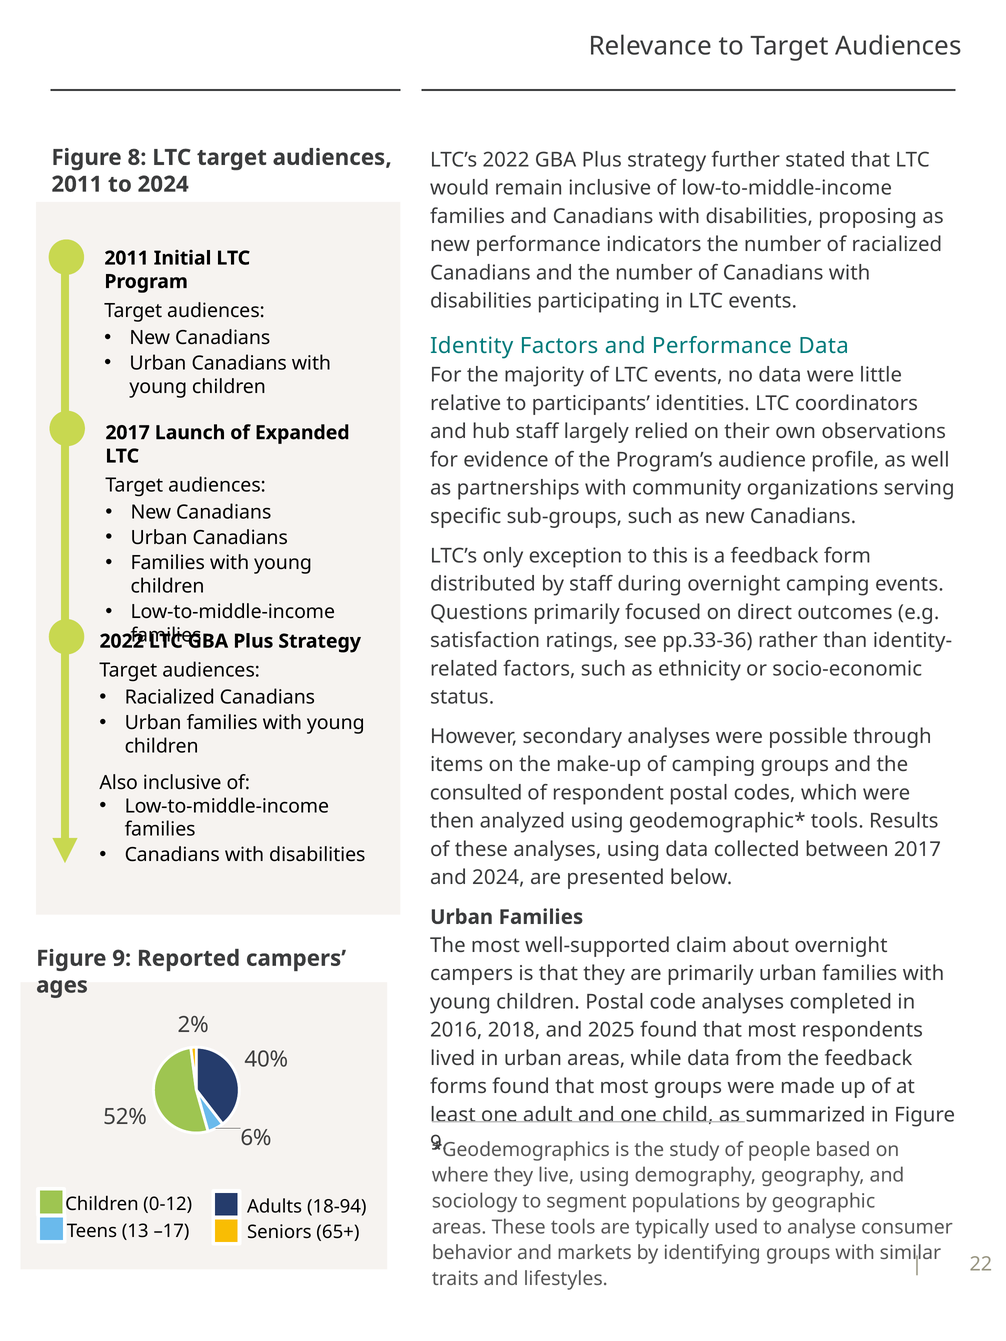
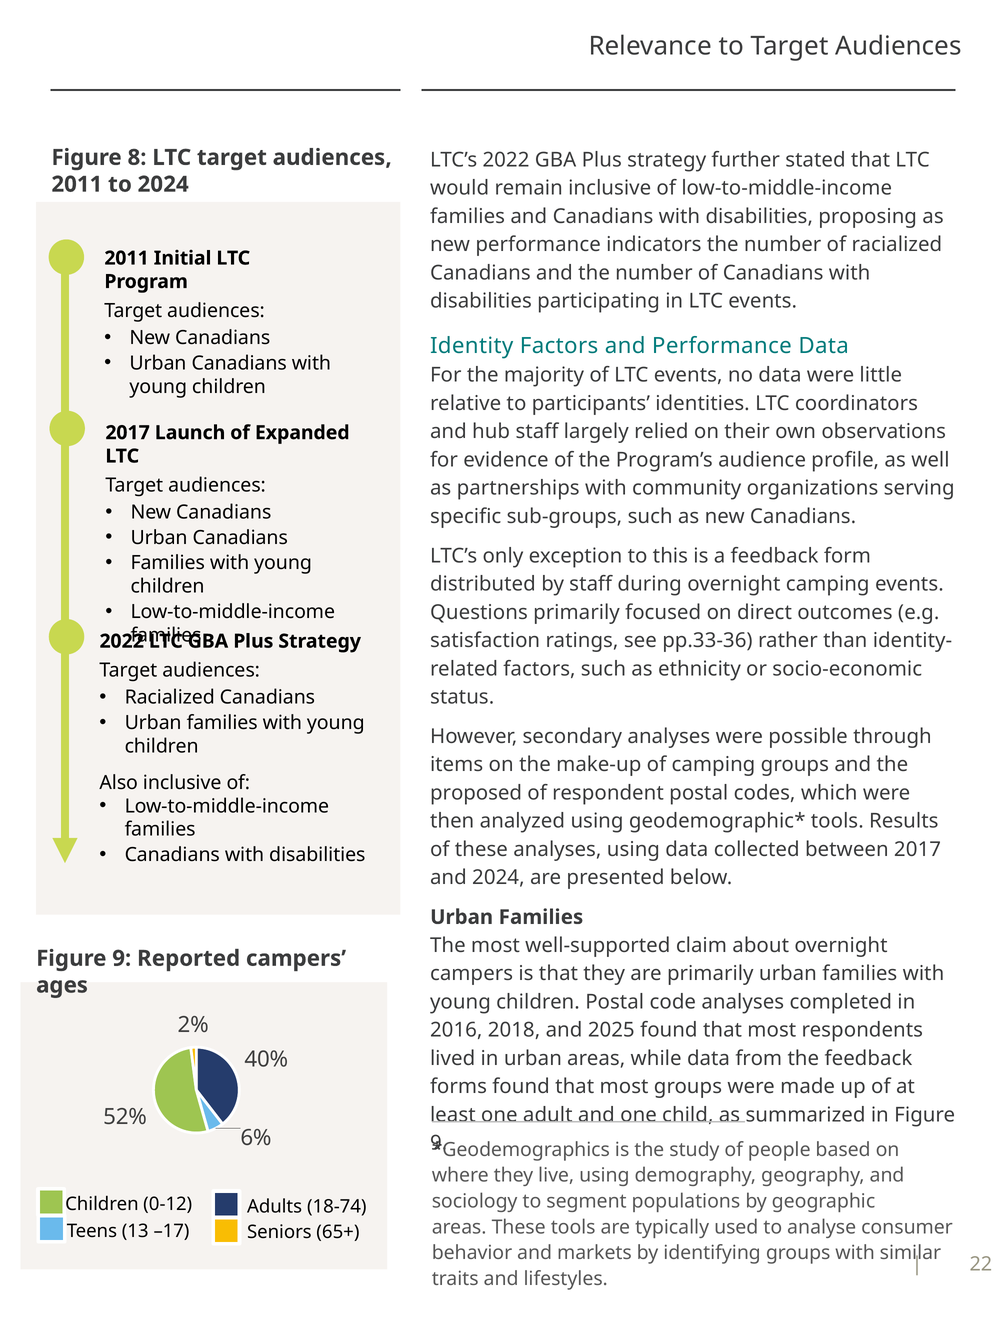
consulted: consulted -> proposed
18-94: 18-94 -> 18-74
